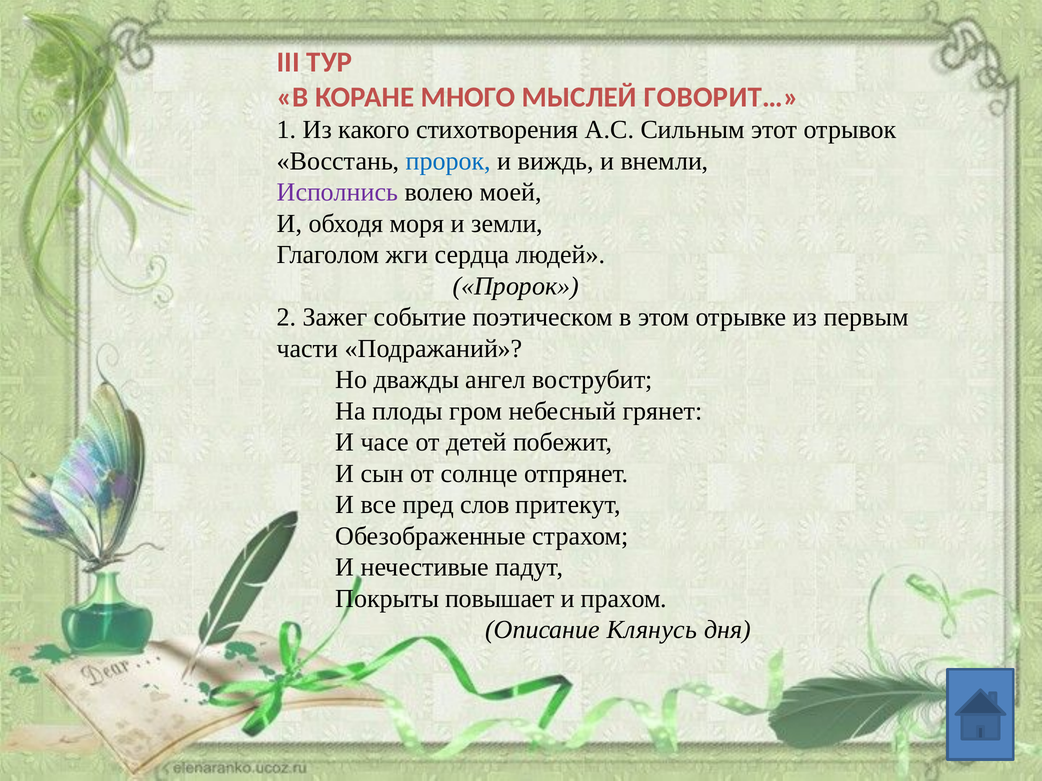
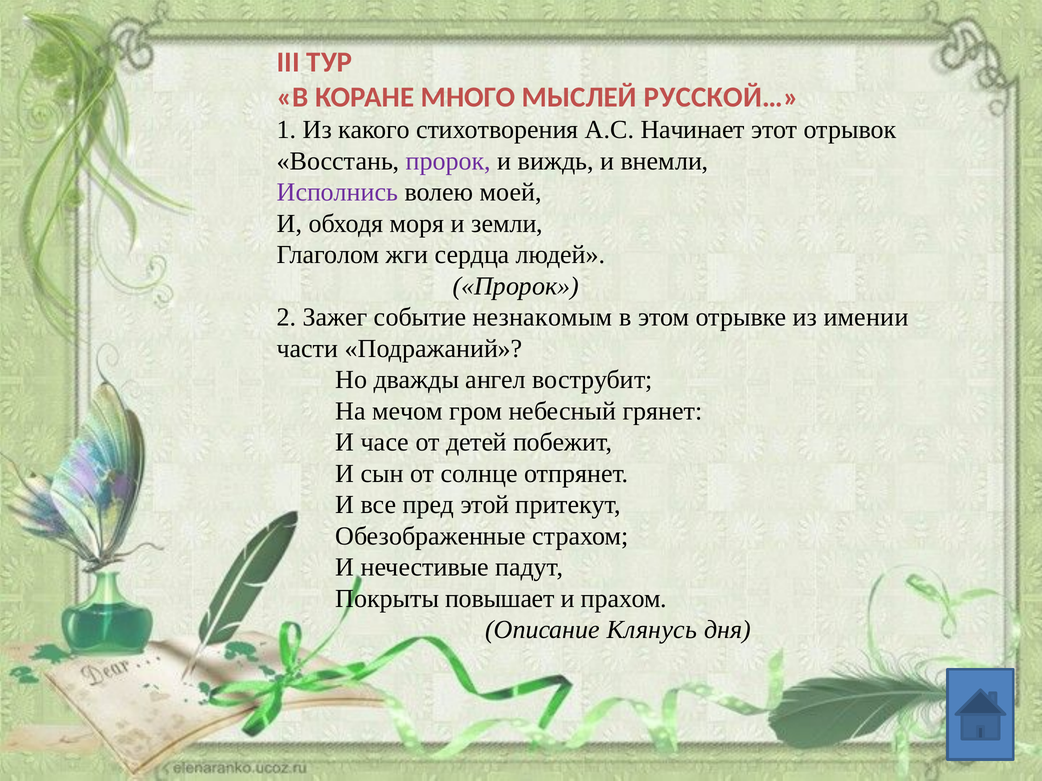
ГОВОРИТ…: ГОВОРИТ… -> РУССКОЙ…
Сильным: Сильным -> Начинает
пророк at (448, 161) colour: blue -> purple
поэтическом: поэтическом -> незнакомым
первым: первым -> имении
плоды: плоды -> мечом
слов: слов -> этой
